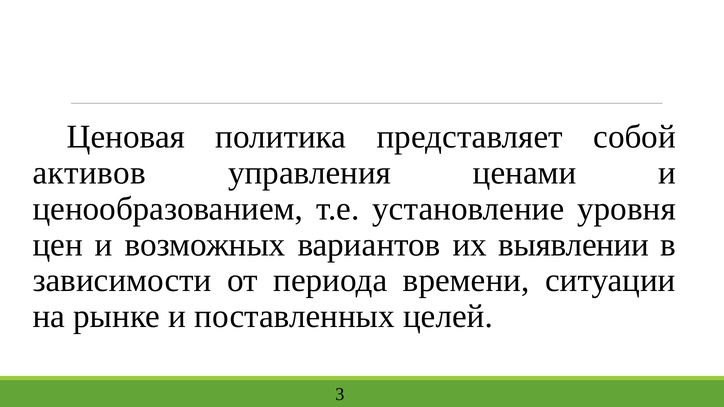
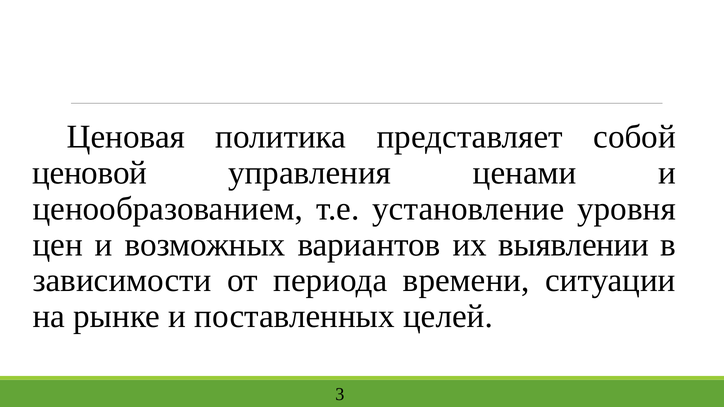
активов: активов -> ценовой
